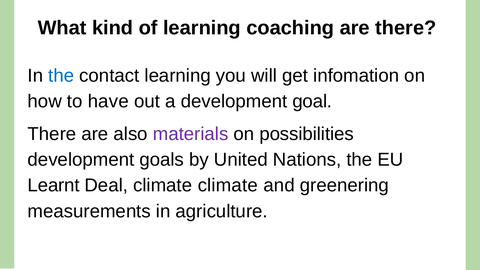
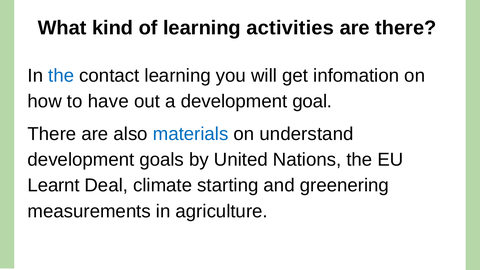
coaching: coaching -> activities
materials colour: purple -> blue
possibilities: possibilities -> understand
climate climate: climate -> starting
